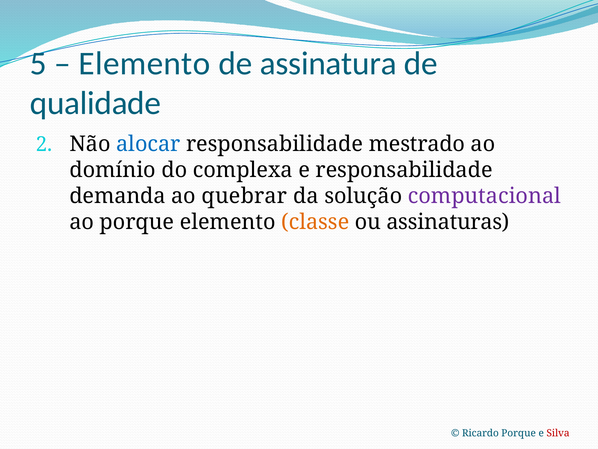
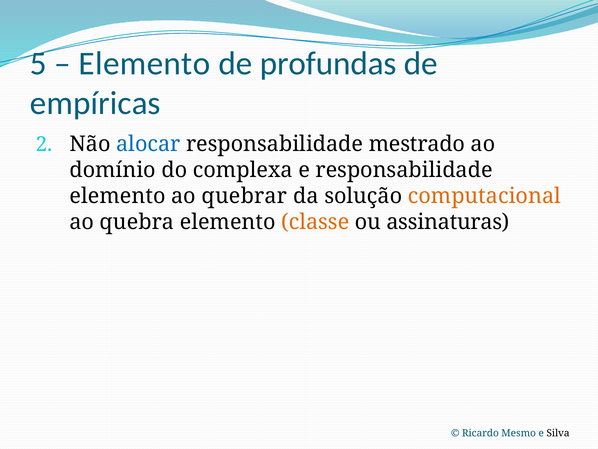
assinatura: assinatura -> profundas
qualidade: qualidade -> empíricas
demanda at (118, 196): demanda -> elemento
computacional colour: purple -> orange
ao porque: porque -> quebra
Ricardo Porque: Porque -> Mesmo
Silva colour: red -> black
